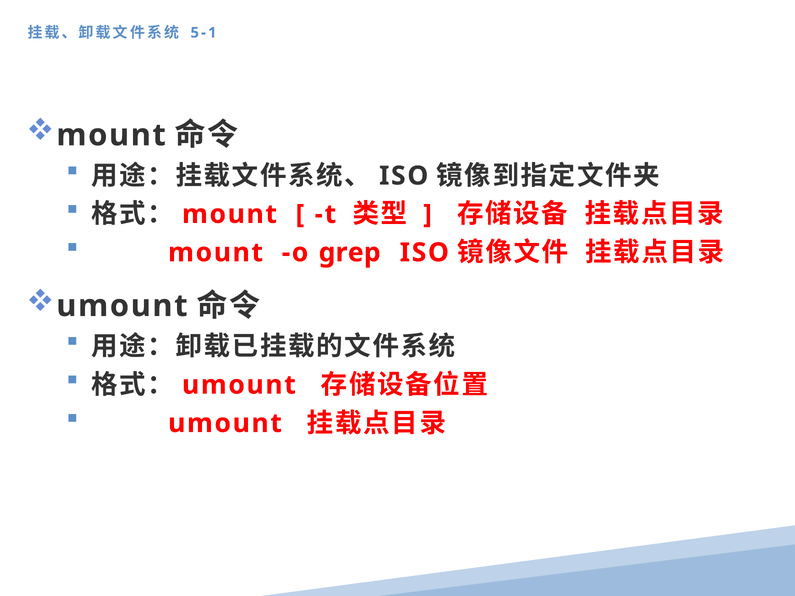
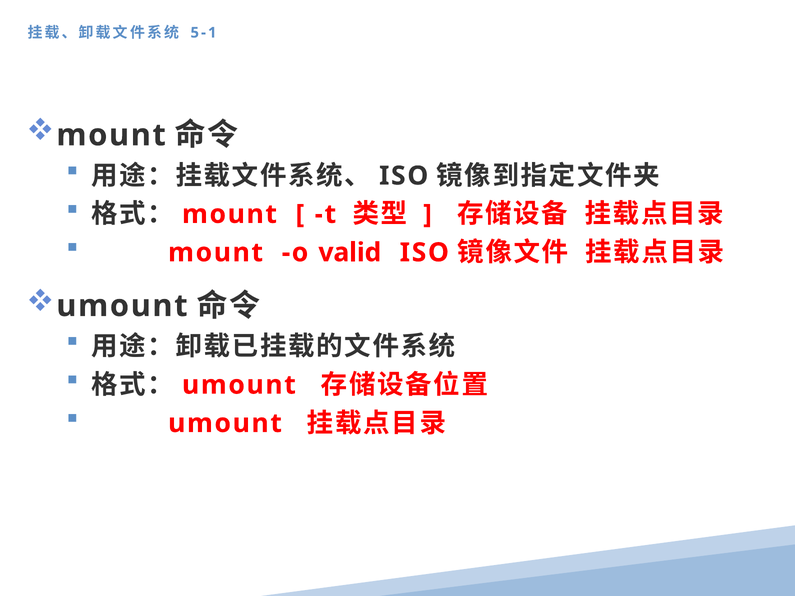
grep: grep -> valid
